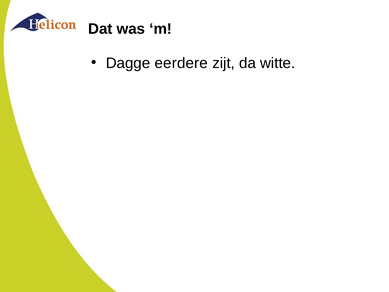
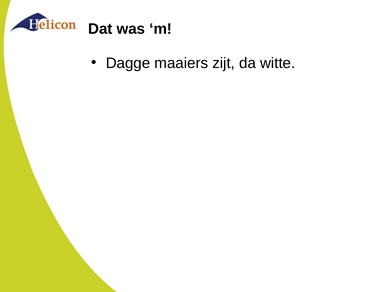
eerdere: eerdere -> maaiers
